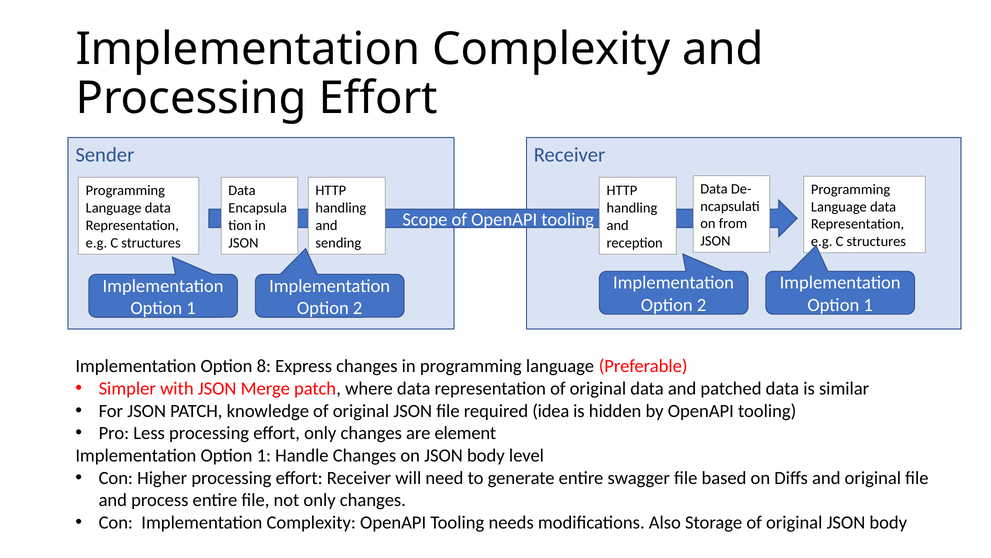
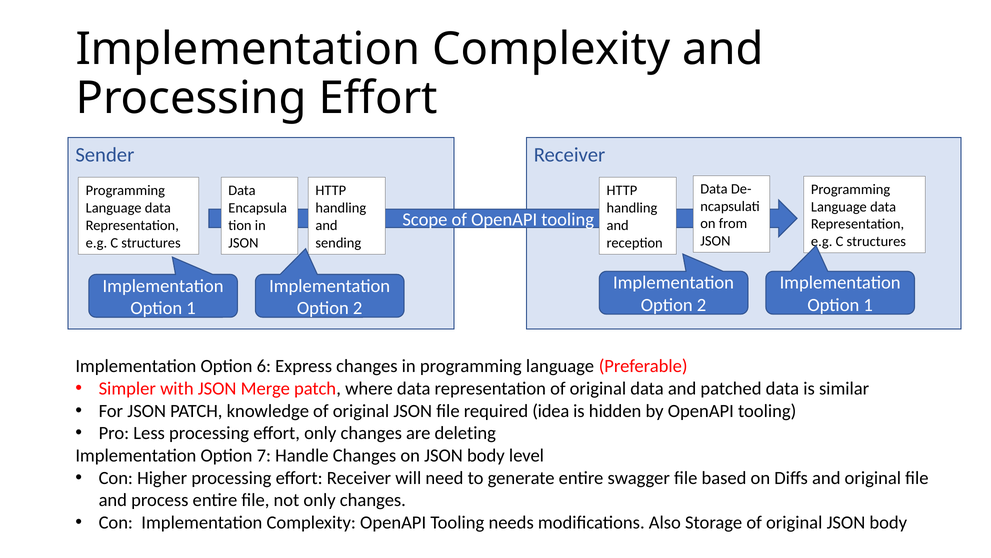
8: 8 -> 6
element: element -> deleting
1 at (264, 455): 1 -> 7
